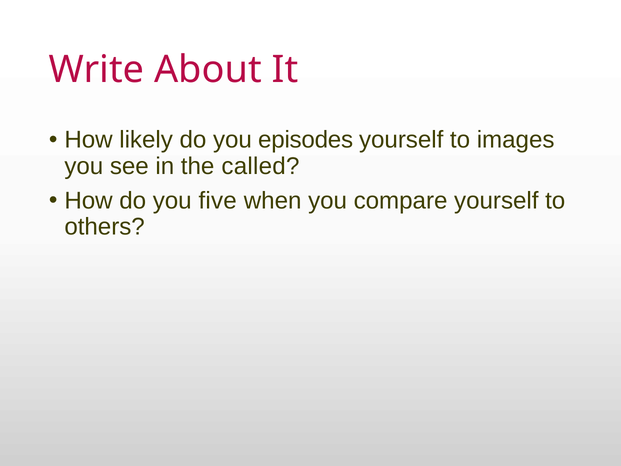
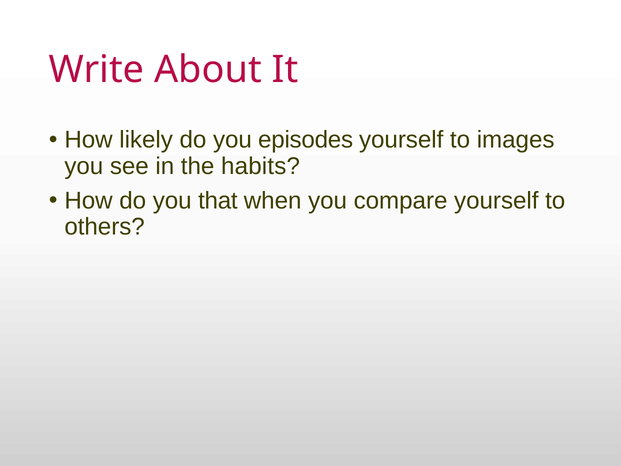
called: called -> habits
five: five -> that
